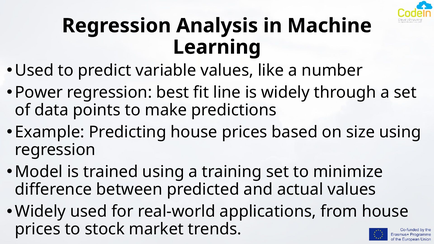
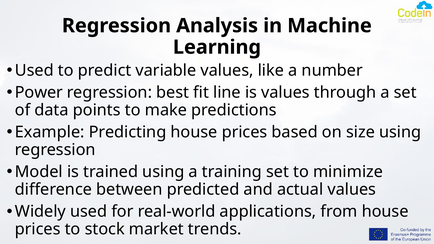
is widely: widely -> values
